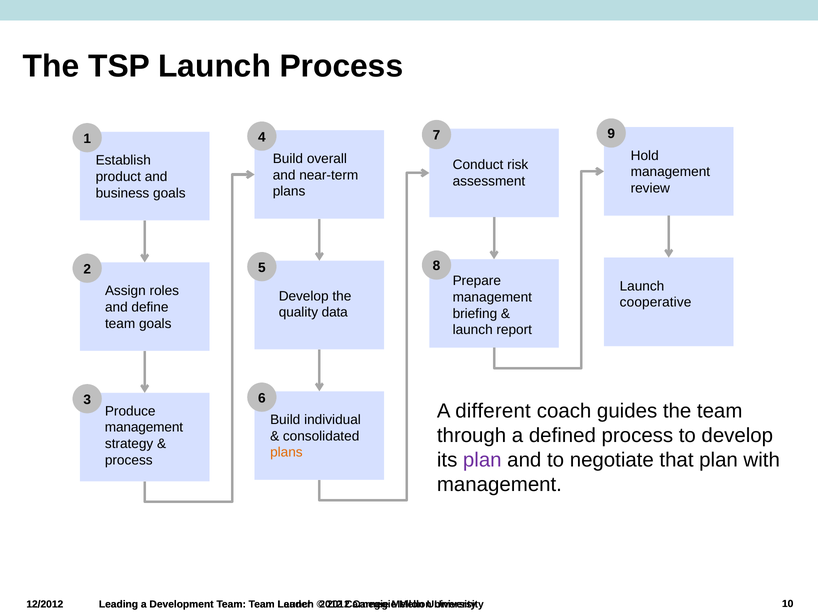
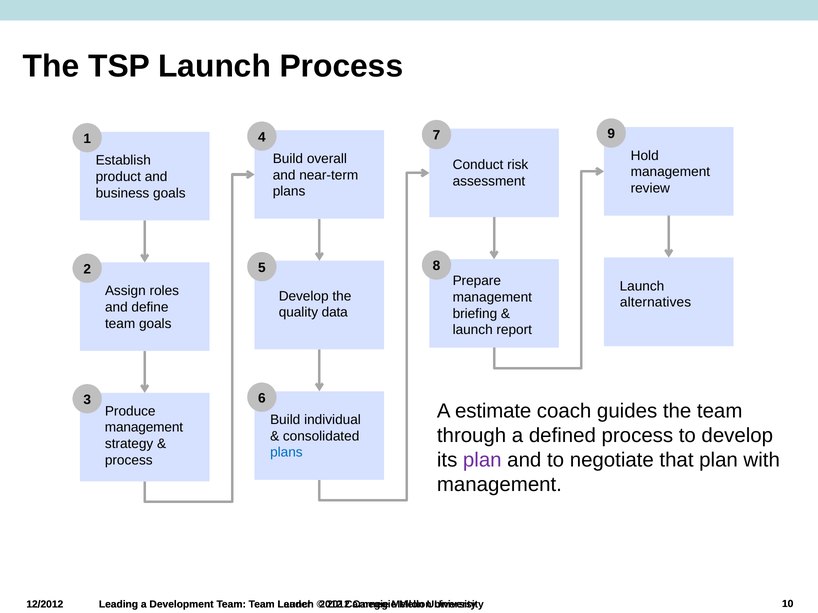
cooperative: cooperative -> alternatives
different: different -> estimate
plans at (286, 453) colour: orange -> blue
